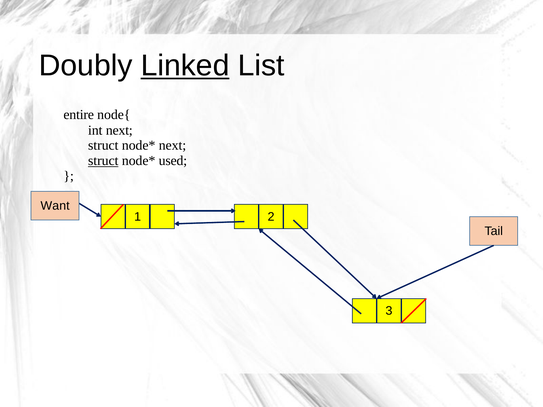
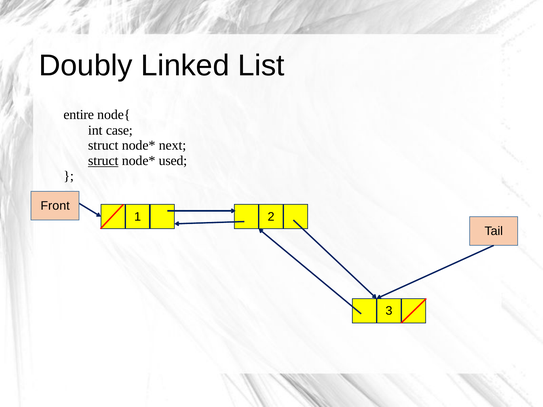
Linked underline: present -> none
int next: next -> case
Want: Want -> Front
